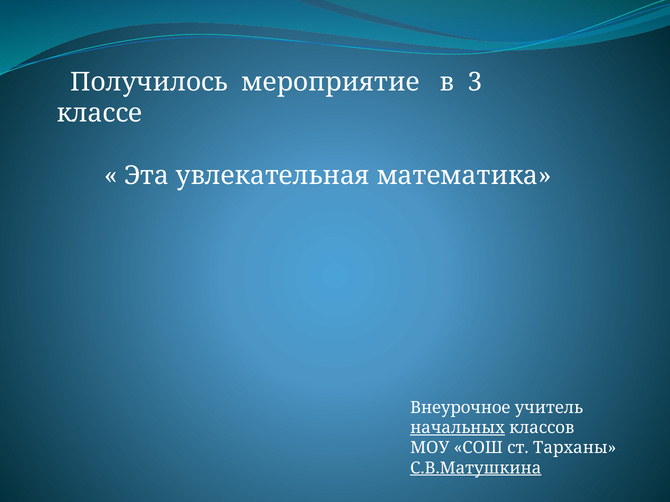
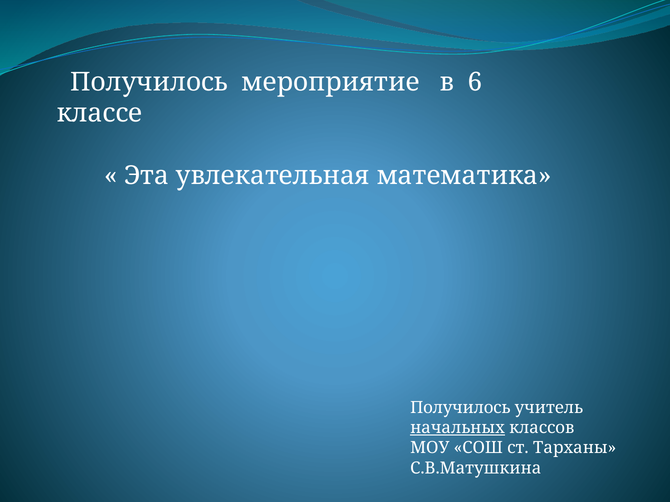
3: 3 -> 6
Внеурочное at (460, 408): Внеурочное -> Получилось
С.В.Матушкина underline: present -> none
